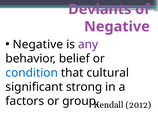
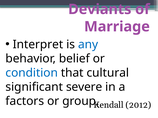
Negative at (117, 27): Negative -> Marriage
Negative at (38, 45): Negative -> Interpret
any colour: purple -> blue
strong: strong -> severe
